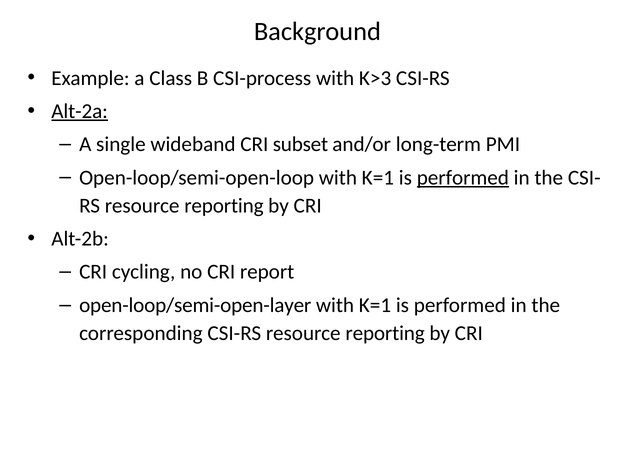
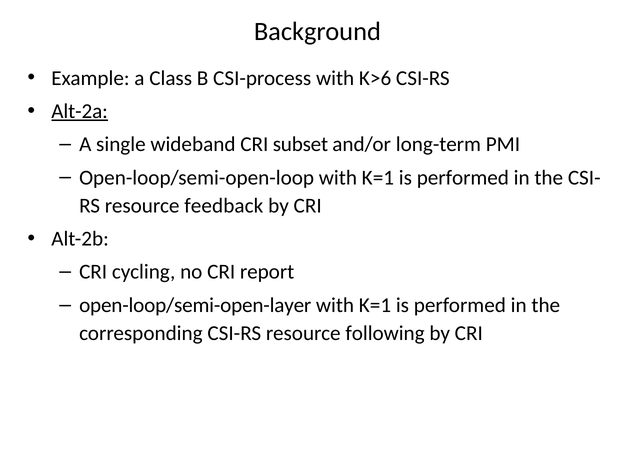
K>3: K>3 -> K>6
performed at (463, 178) underline: present -> none
reporting at (224, 206): reporting -> feedback
CSI-RS resource reporting: reporting -> following
